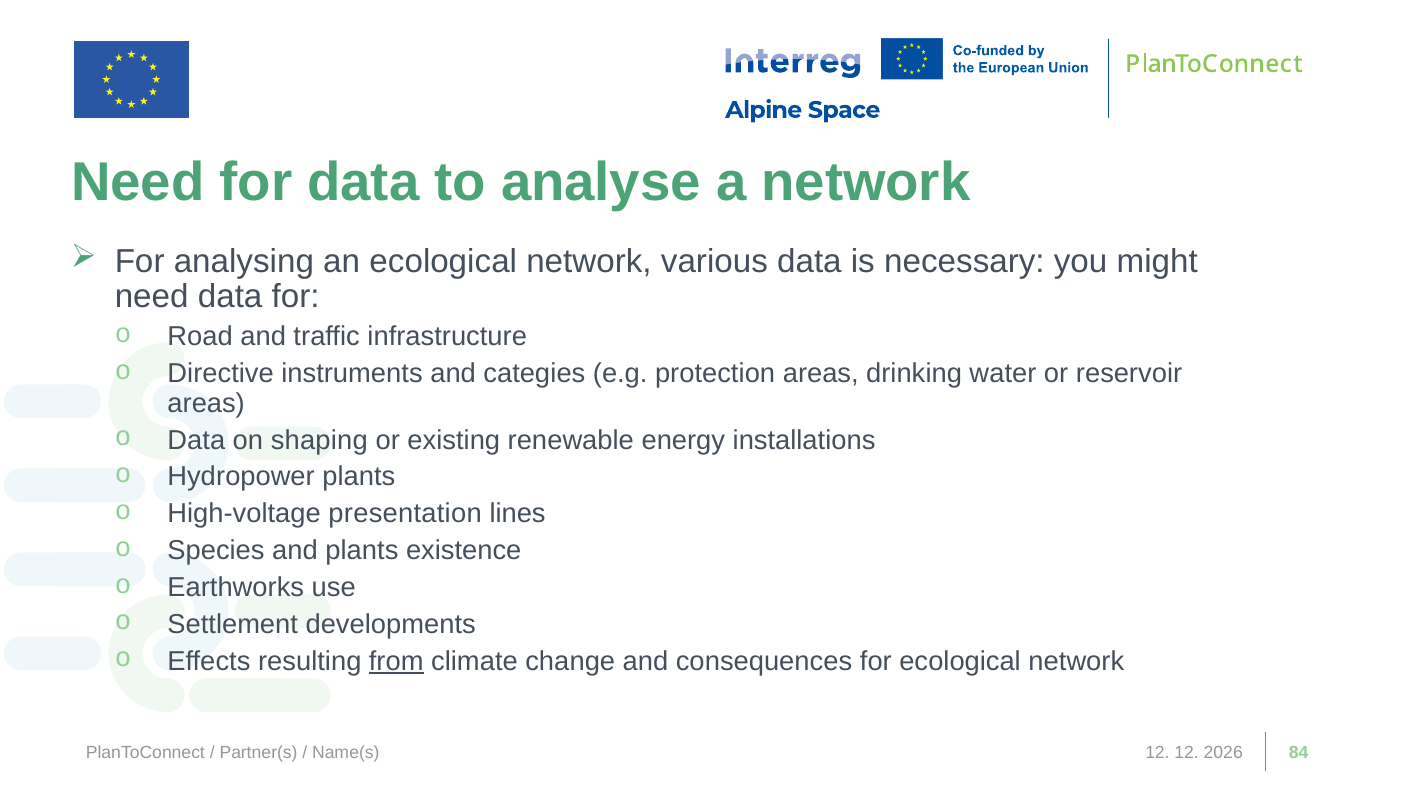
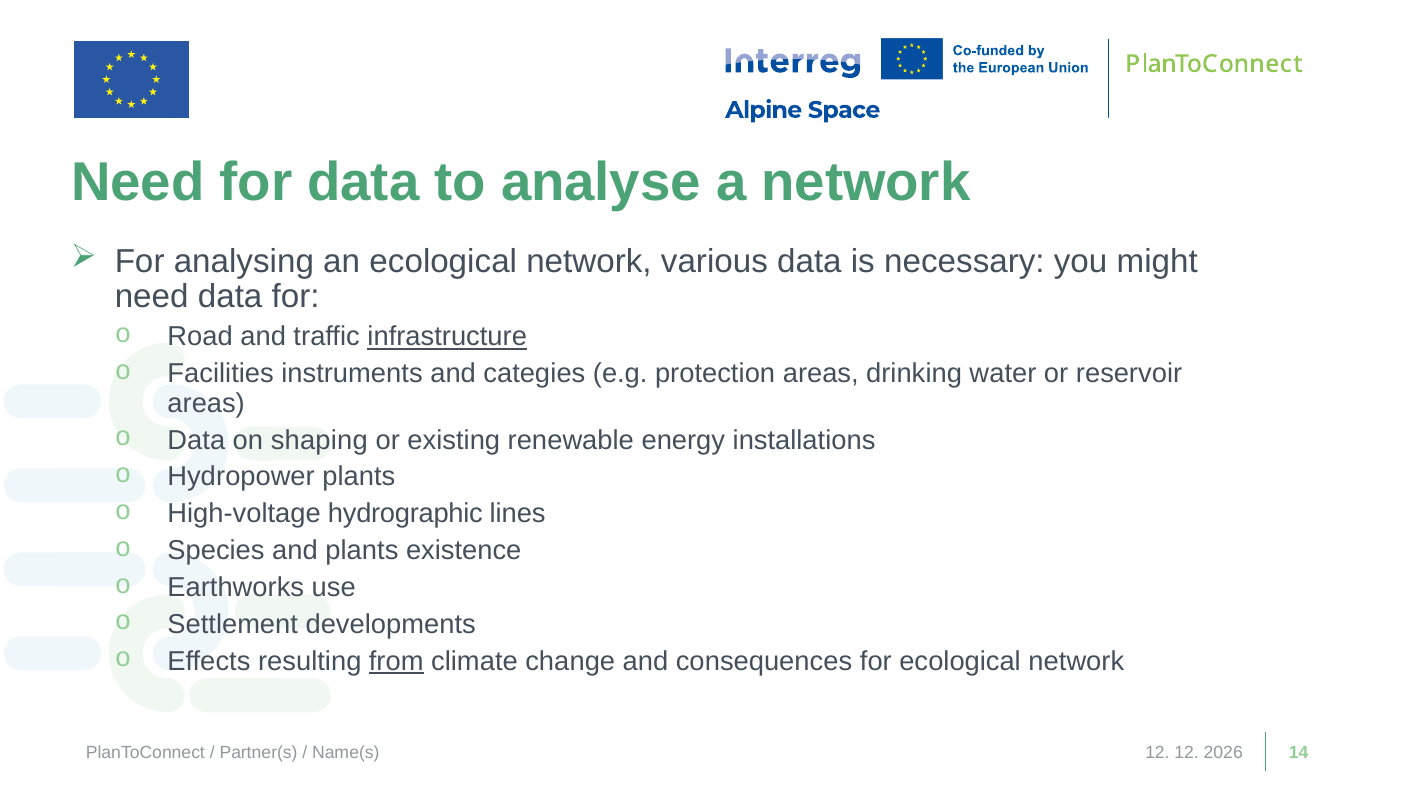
infrastructure underline: none -> present
Directive: Directive -> Facilities
presentation: presentation -> hydrographic
84: 84 -> 14
